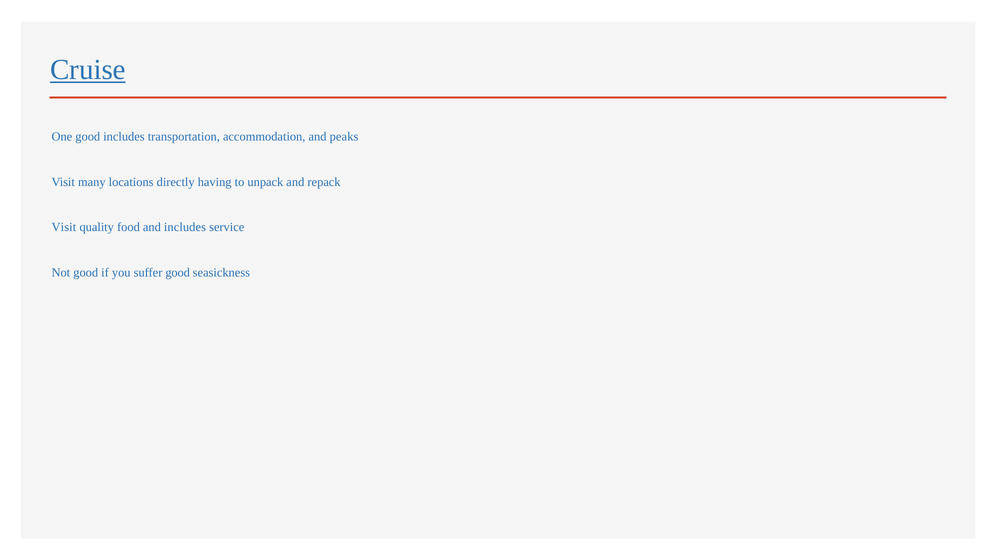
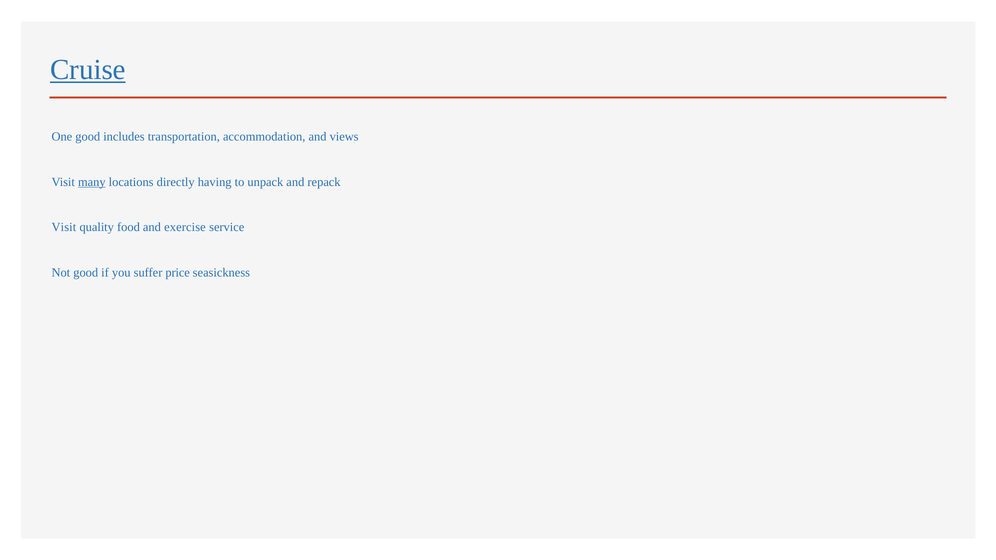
peaks: peaks -> views
many underline: none -> present
and includes: includes -> exercise
suffer good: good -> price
